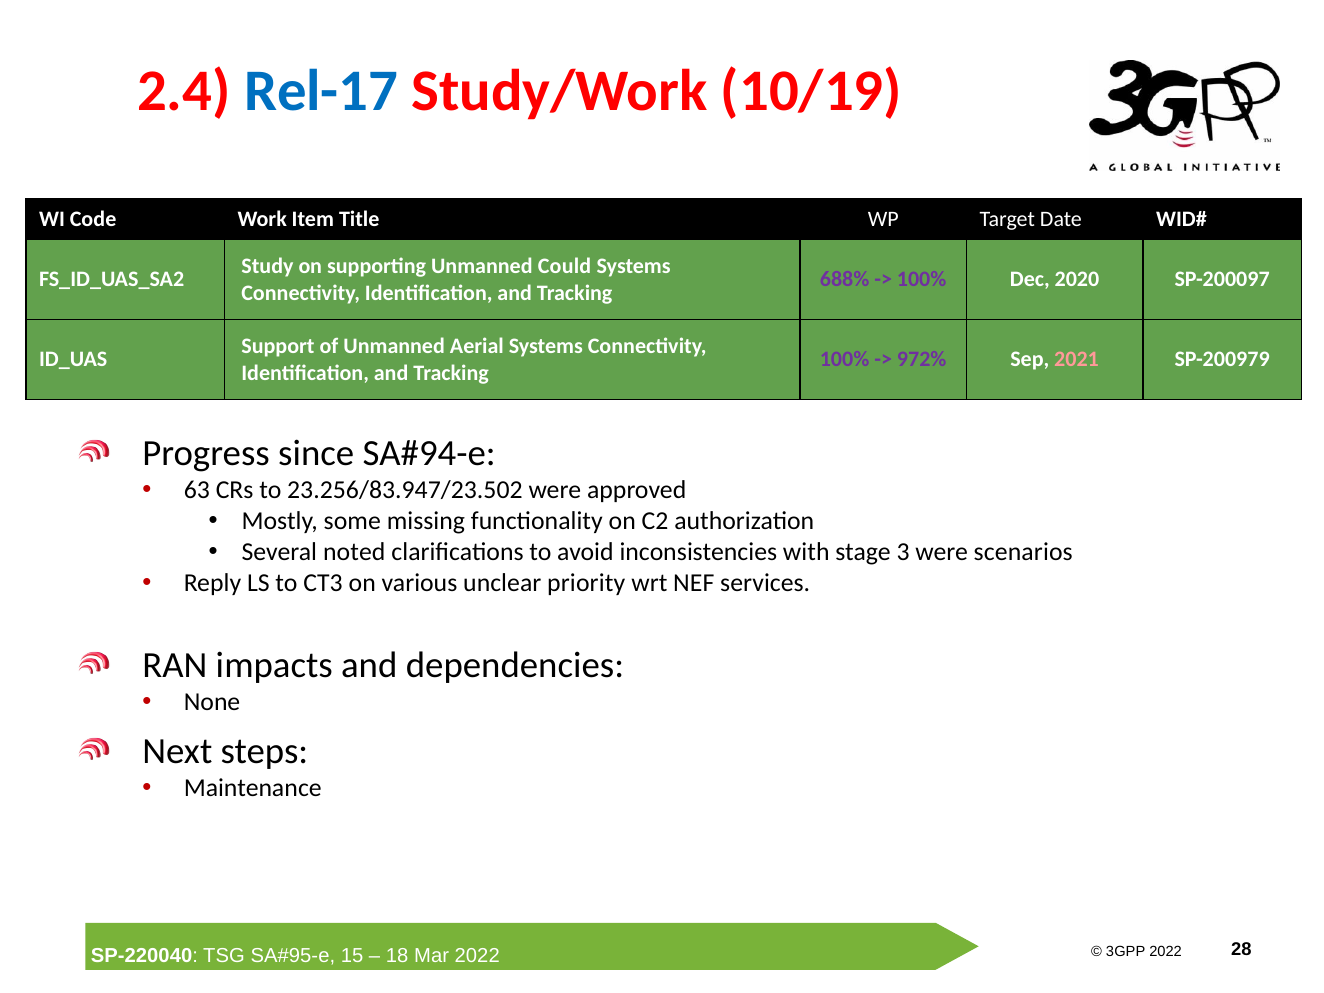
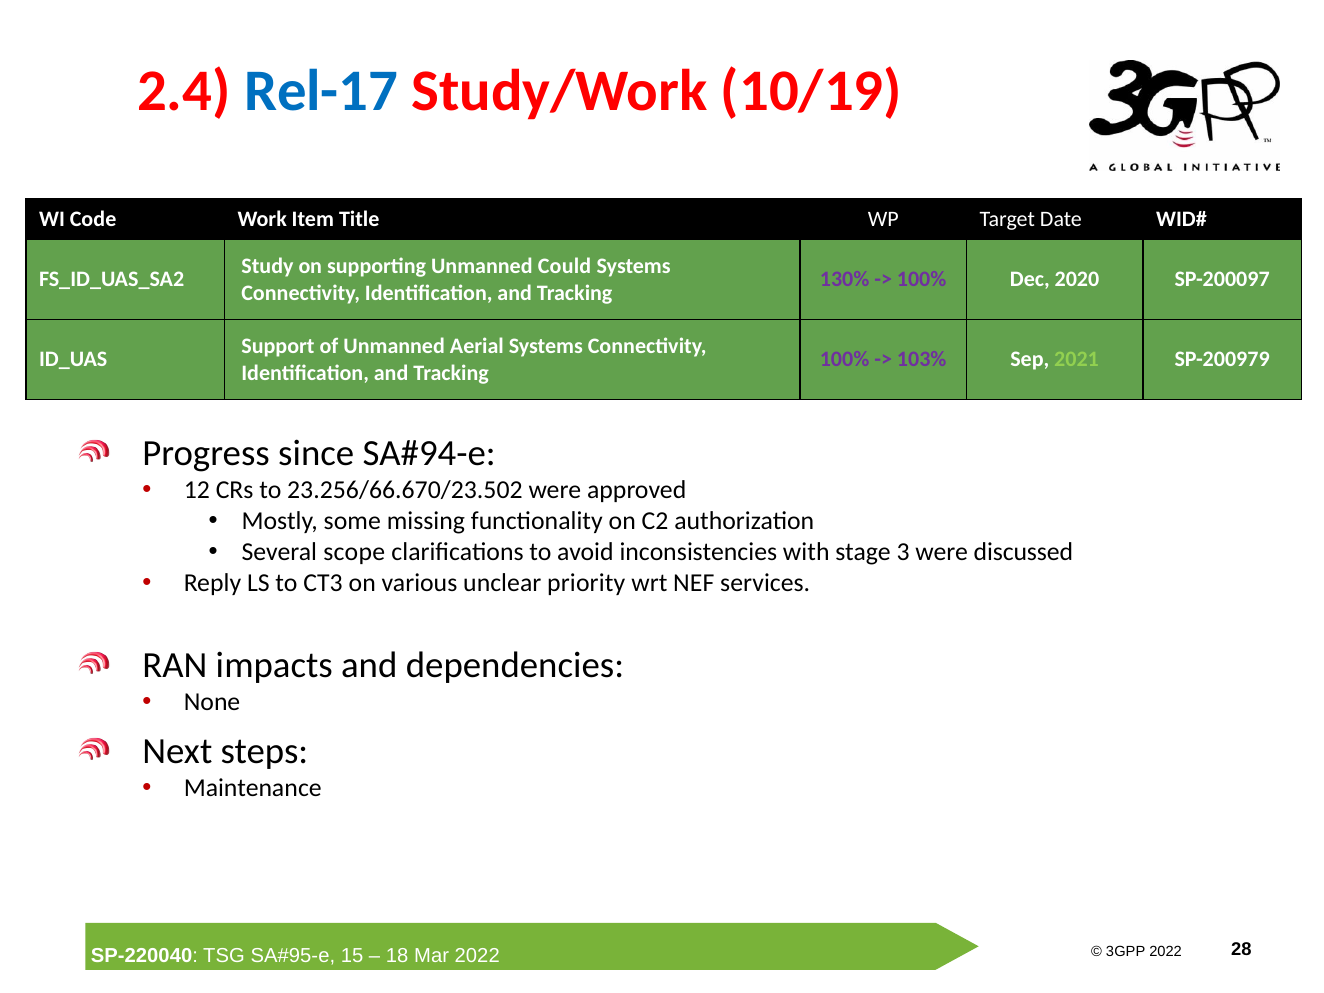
688%: 688% -> 130%
972%: 972% -> 103%
2021 colour: pink -> light green
63: 63 -> 12
23.256/83.947/23.502: 23.256/83.947/23.502 -> 23.256/66.670/23.502
noted: noted -> scope
scenarios: scenarios -> discussed
